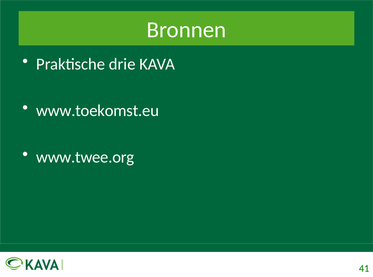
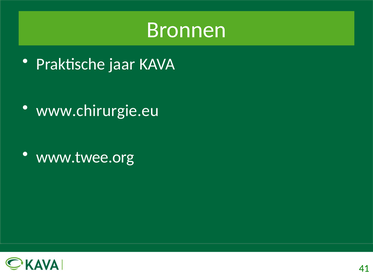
drie: drie -> jaar
www.toekomst.eu: www.toekomst.eu -> www.chirurgie.eu
